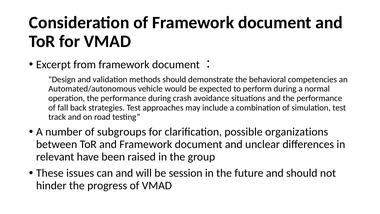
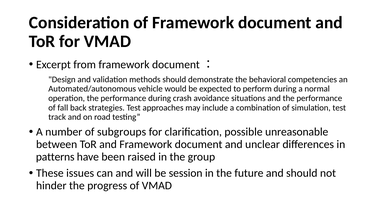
organizations: organizations -> unreasonable
relevant: relevant -> patterns
